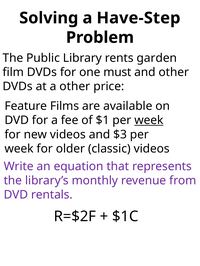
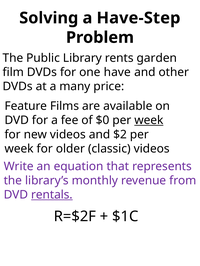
must: must -> have
a other: other -> many
$1: $1 -> $0
$3: $3 -> $2
rentals underline: none -> present
